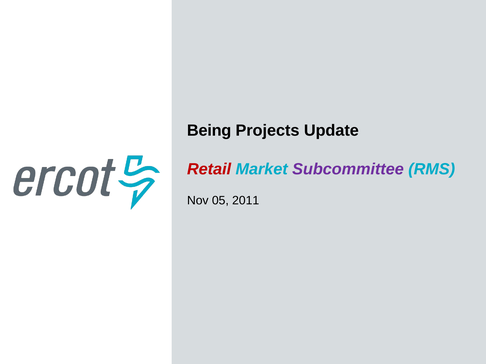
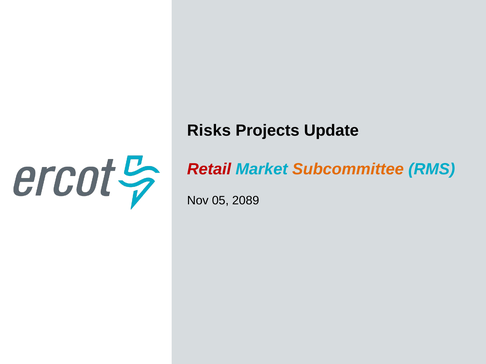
Being: Being -> Risks
Subcommittee colour: purple -> orange
2011: 2011 -> 2089
